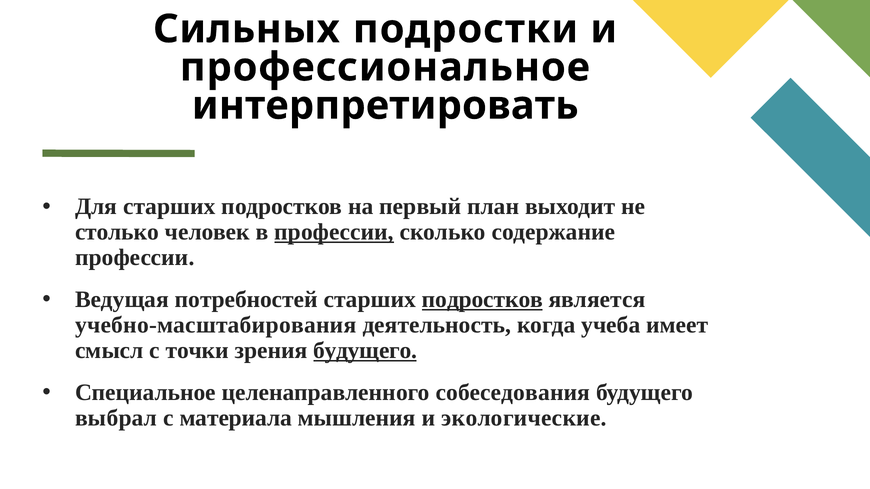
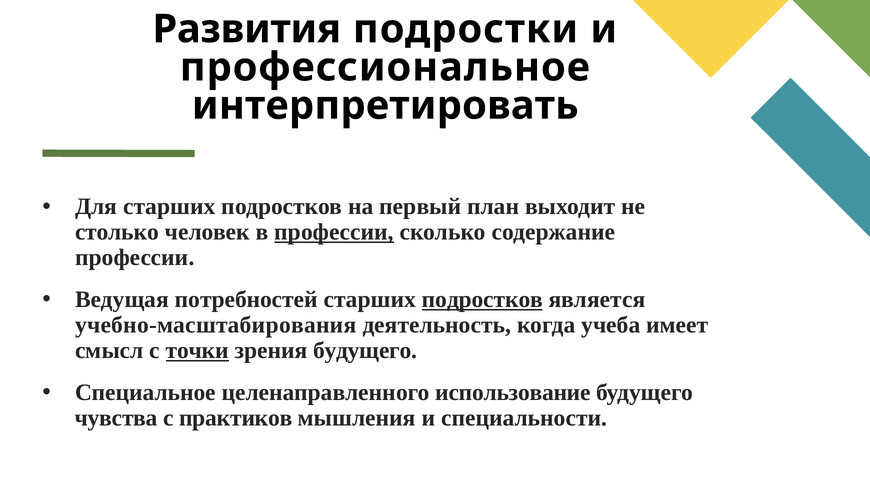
Сильных: Сильных -> Развития
точки underline: none -> present
будущего at (365, 351) underline: present -> none
собеседования: собеседования -> использование
выбрал: выбрал -> чувства
материала: материала -> практиков
экологические: экологические -> специальности
